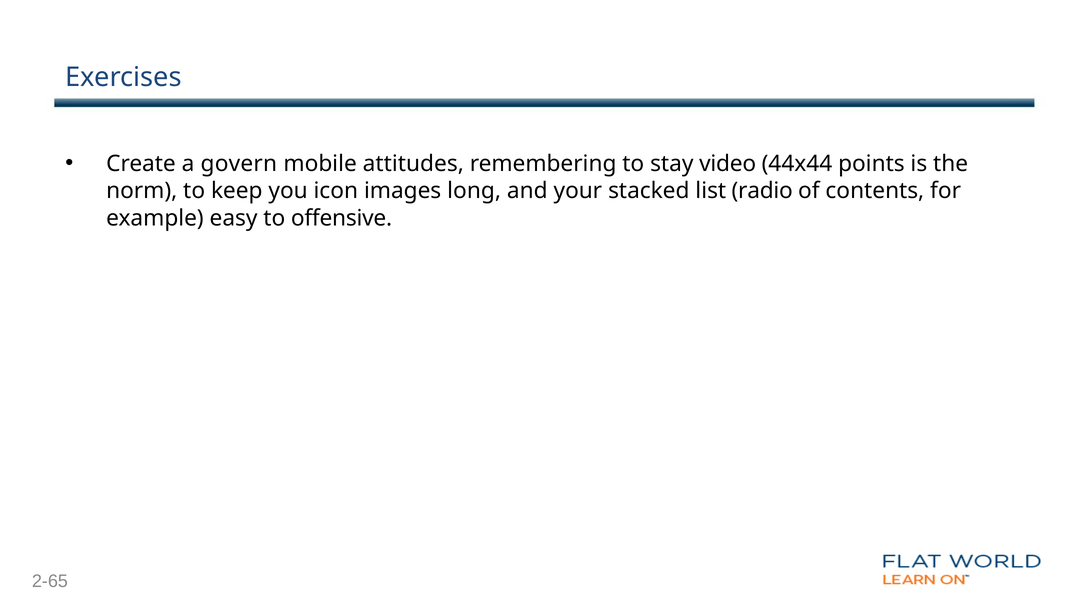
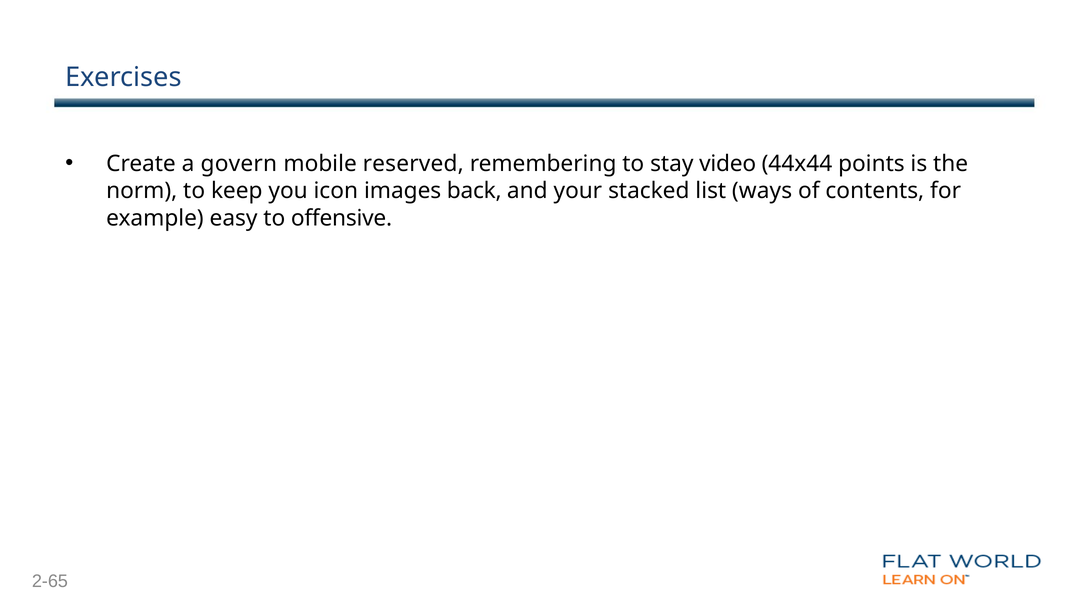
attitudes: attitudes -> reserved
long: long -> back
radio: radio -> ways
